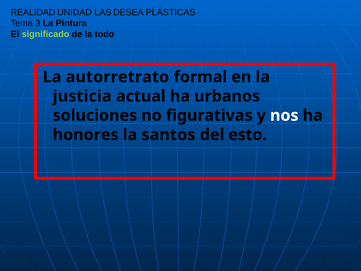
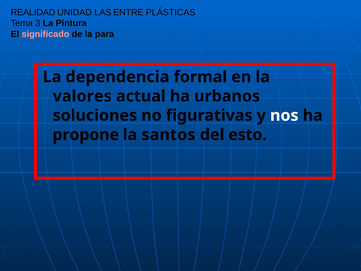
DESEA: DESEA -> ENTRE
significado colour: light green -> pink
todo: todo -> para
autorretrato: autorretrato -> dependencia
justicia: justicia -> valores
honores: honores -> propone
